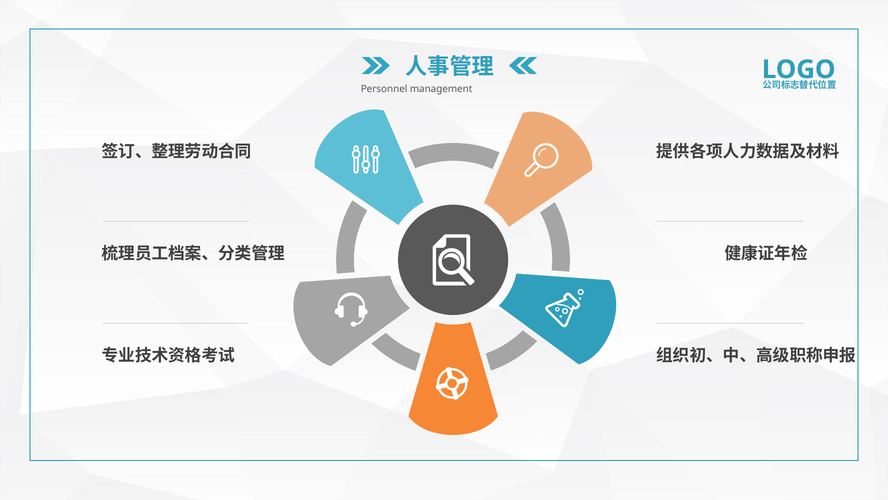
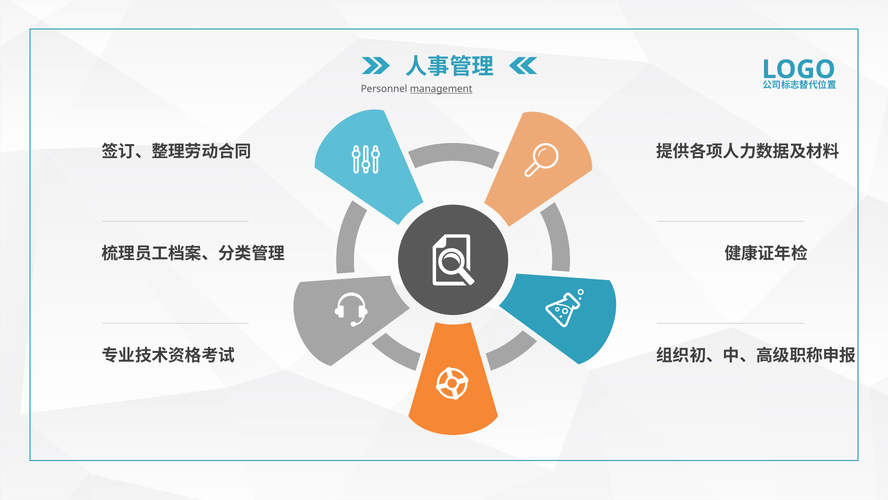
management underline: none -> present
